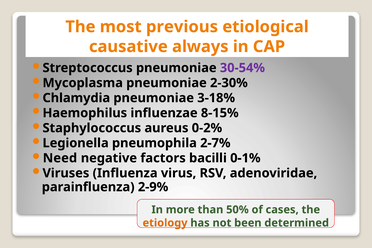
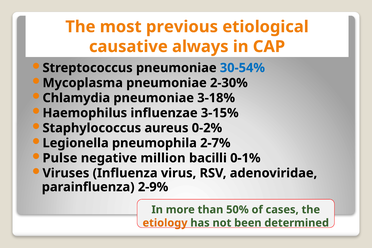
30-54% colour: purple -> blue
8-15%: 8-15% -> 3-15%
Need: Need -> Pulse
factors: factors -> million
